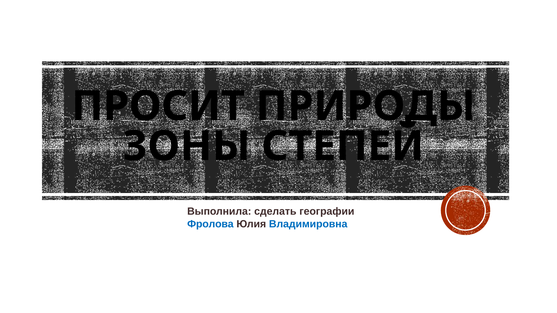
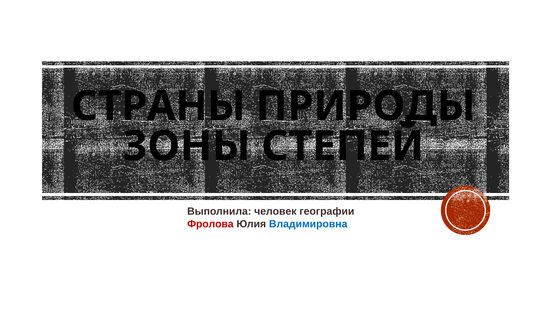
ПРОСИТ: ПРОСИТ -> СТРАНЫ
сделать: сделать -> человек
Фролова colour: blue -> red
